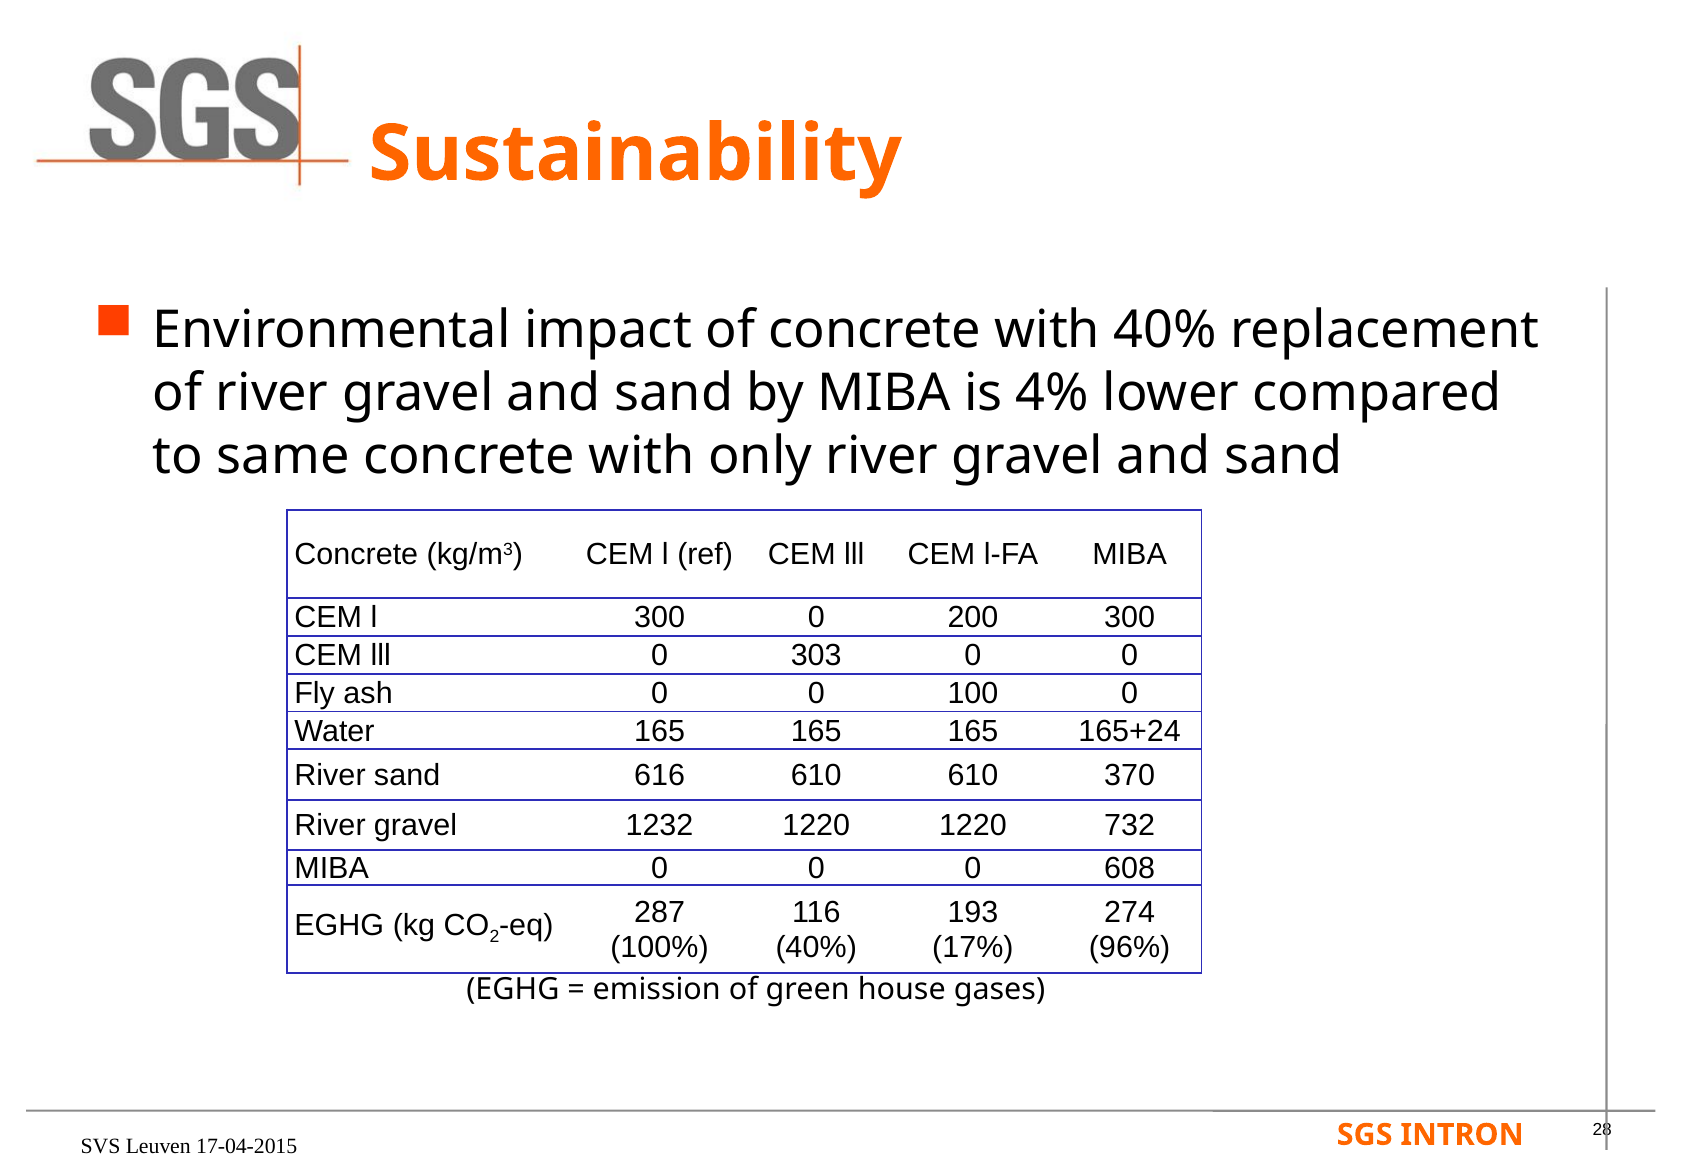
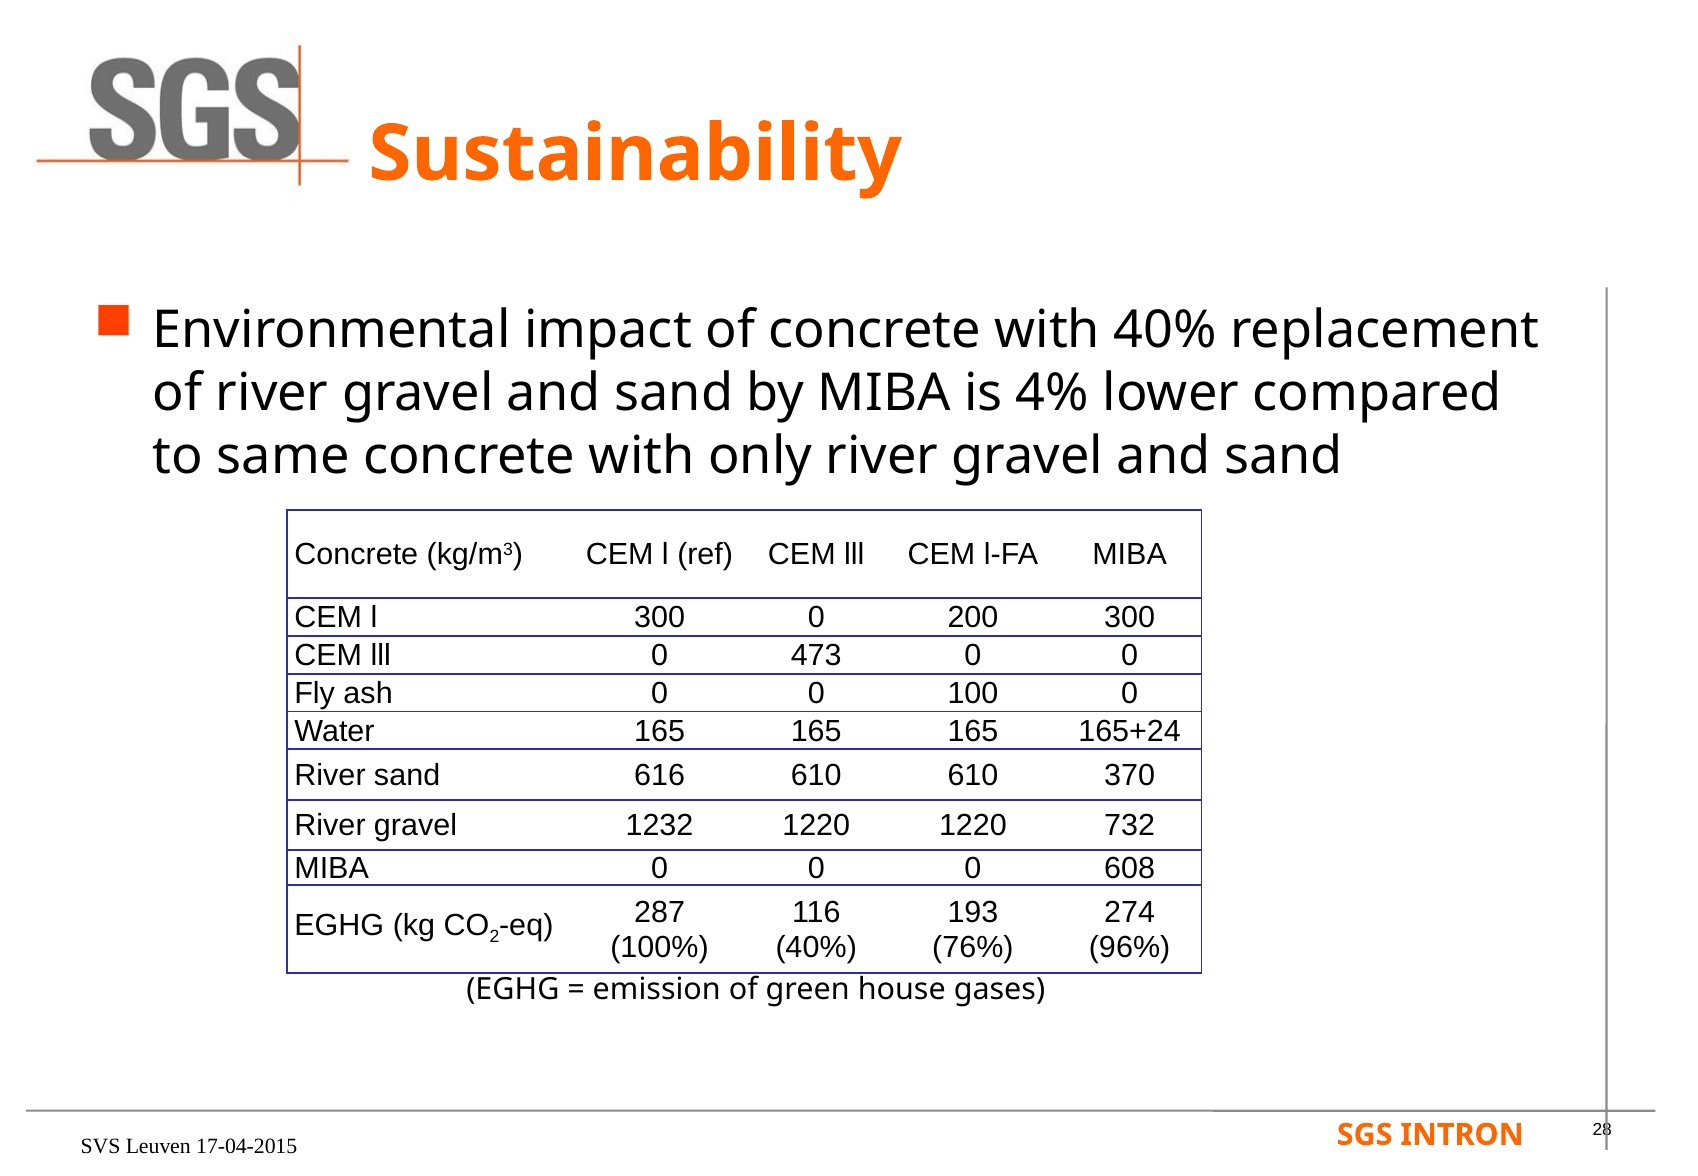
303: 303 -> 473
17%: 17% -> 76%
